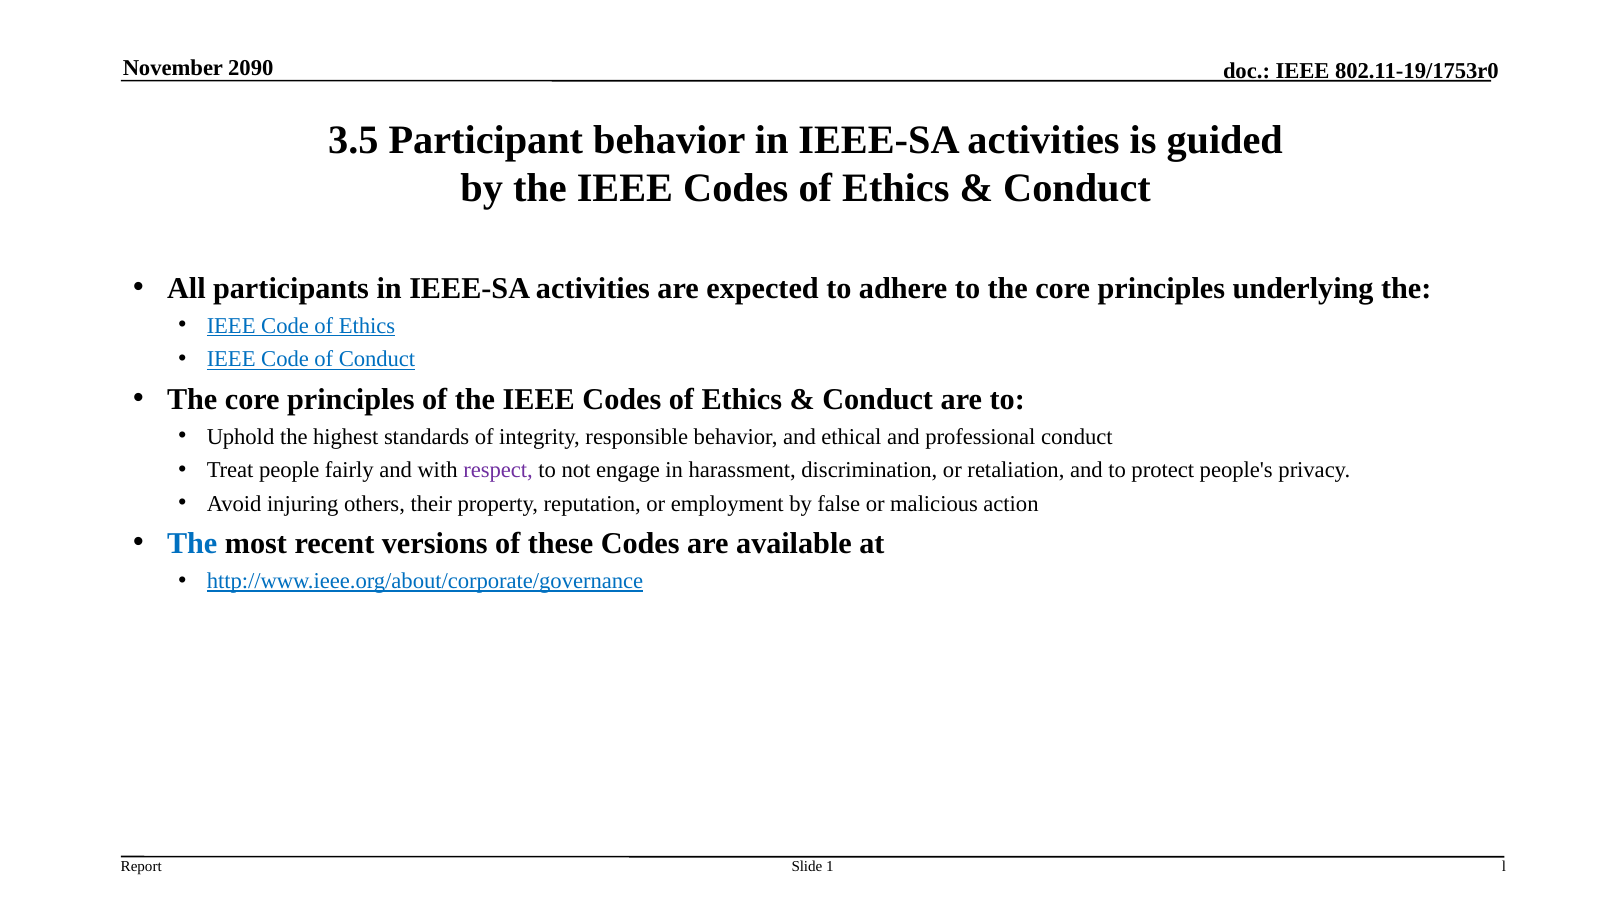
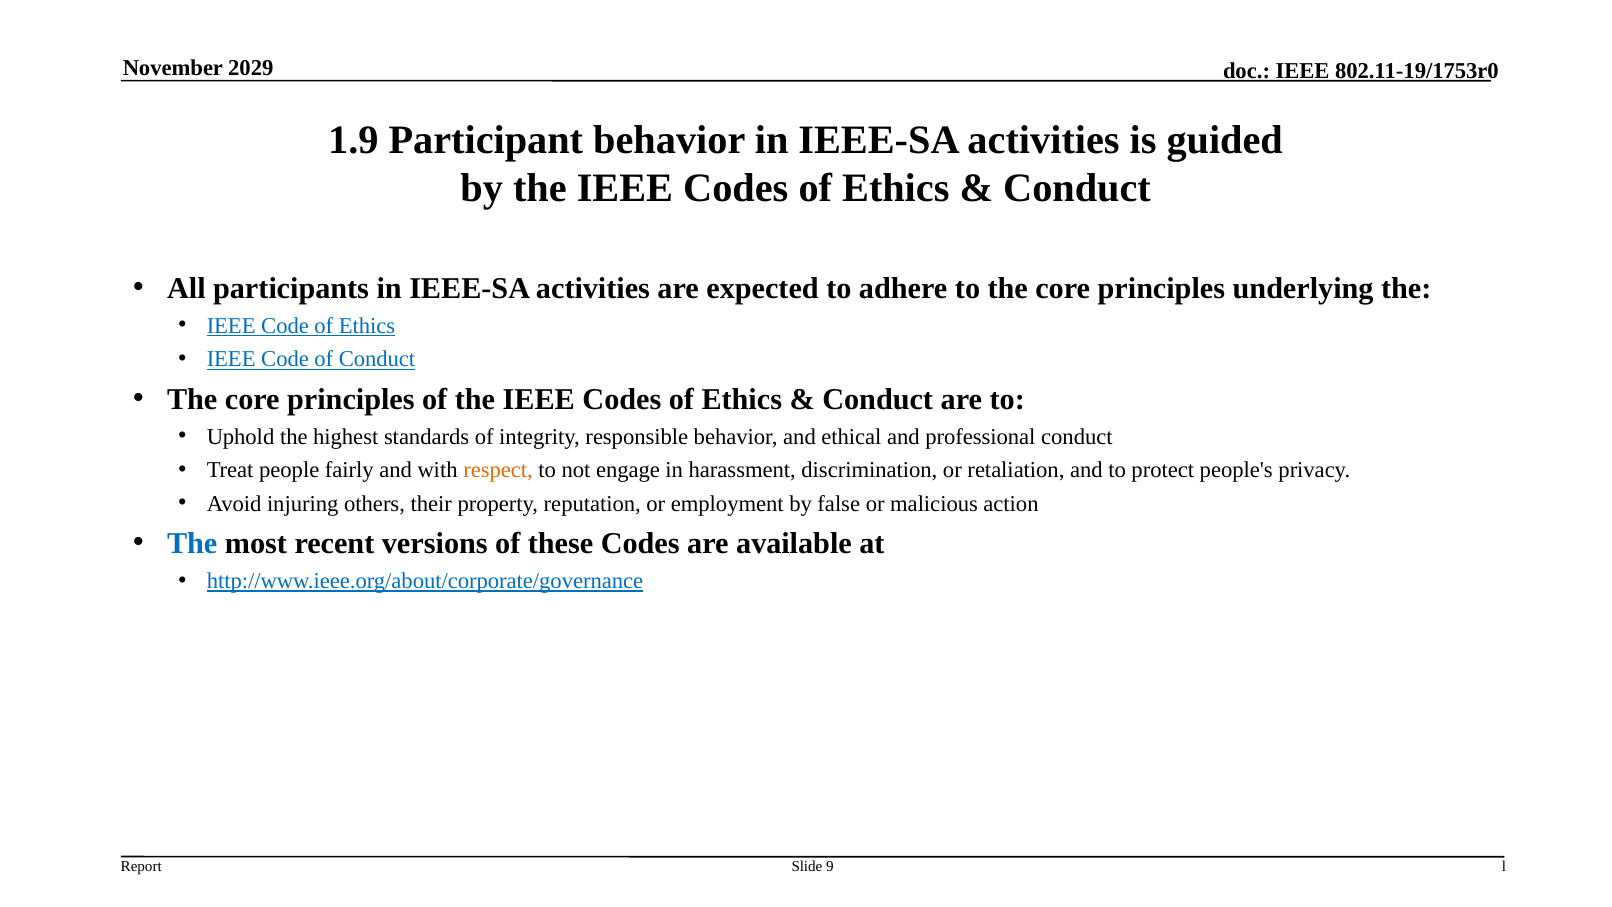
2090: 2090 -> 2029
3.5: 3.5 -> 1.9
respect colour: purple -> orange
1: 1 -> 9
